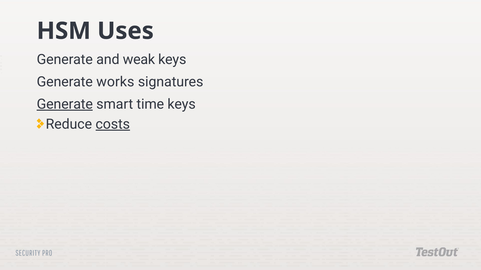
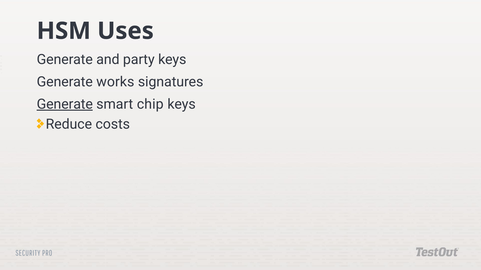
weak: weak -> party
time: time -> chip
costs underline: present -> none
